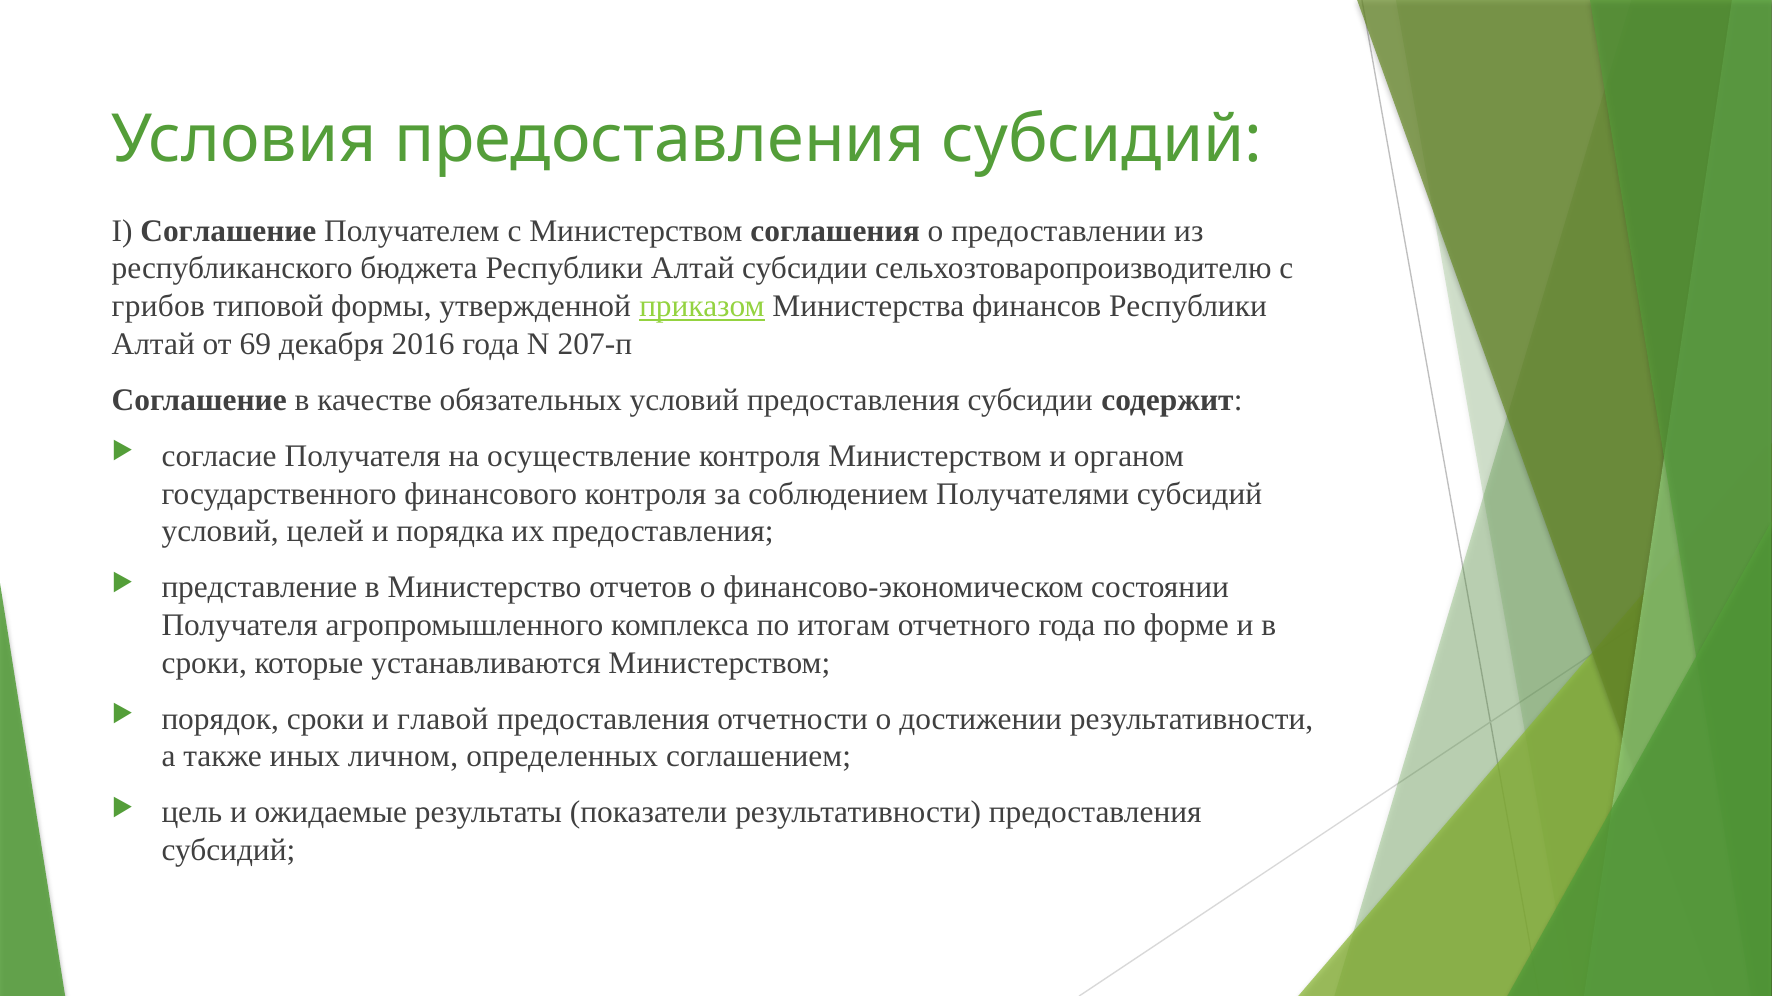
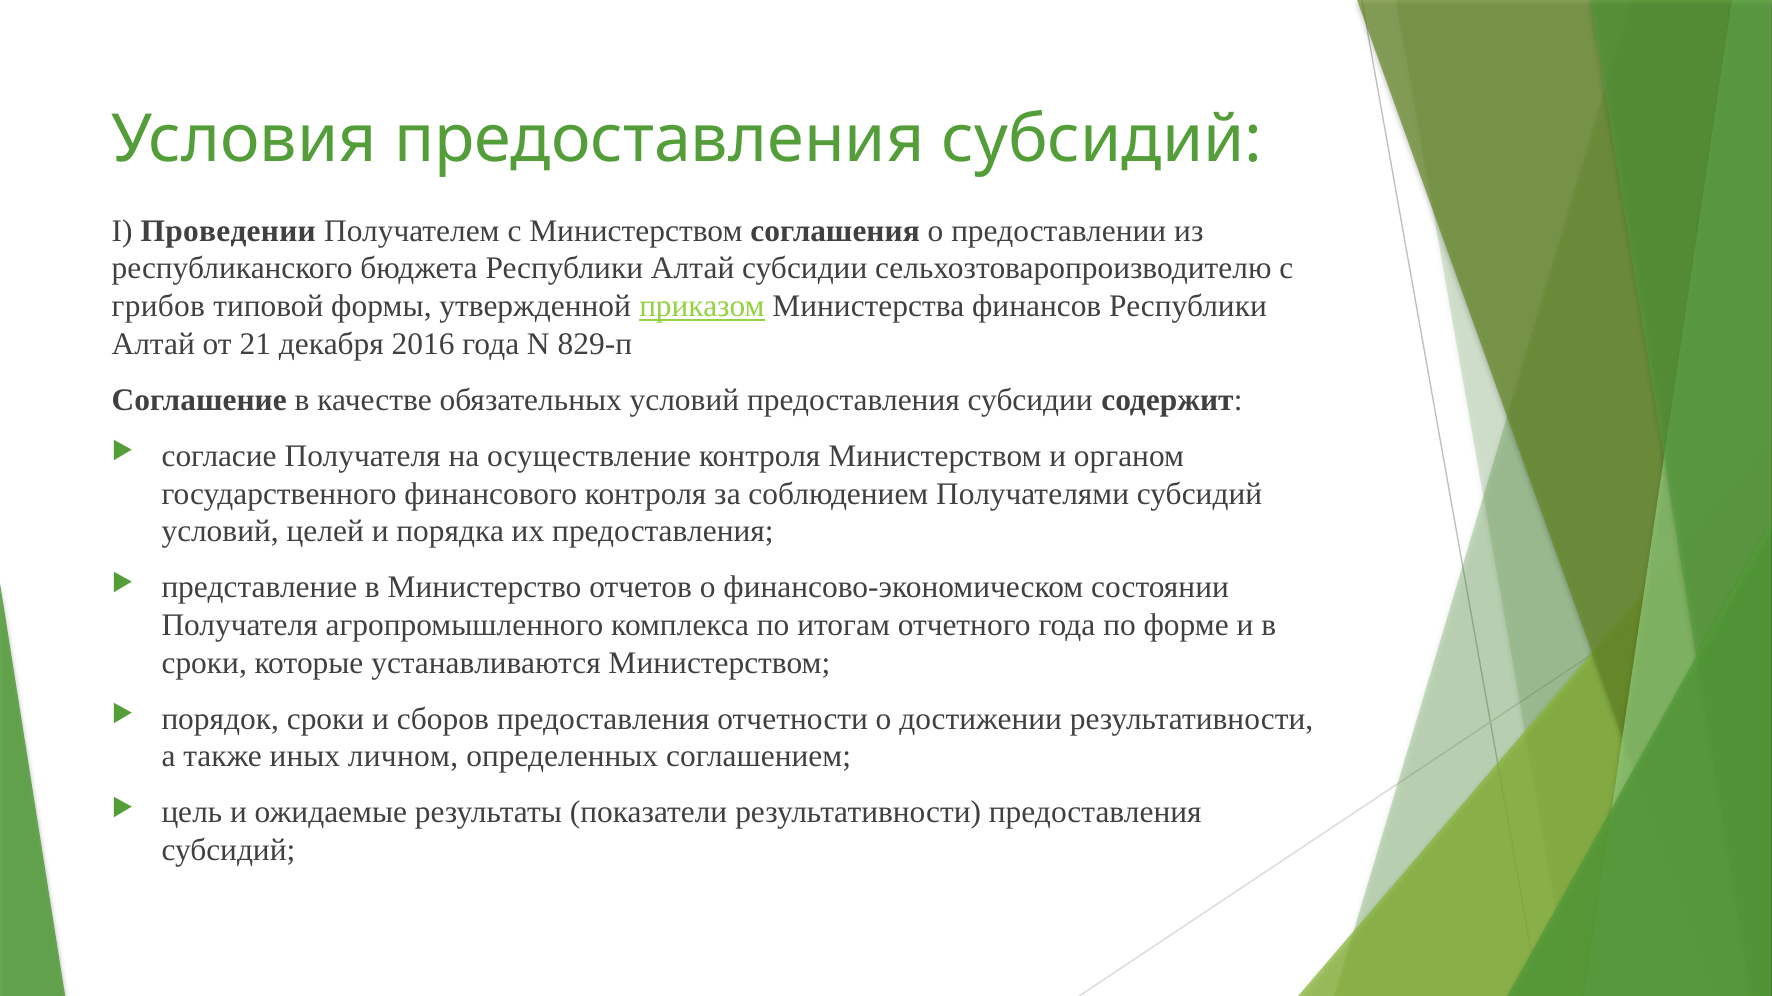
I Соглашение: Соглашение -> Проведении
69: 69 -> 21
207-п: 207-п -> 829-п
главой: главой -> сборов
